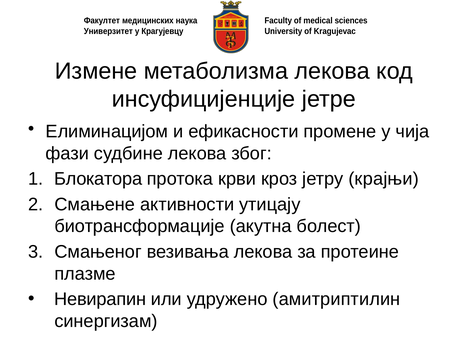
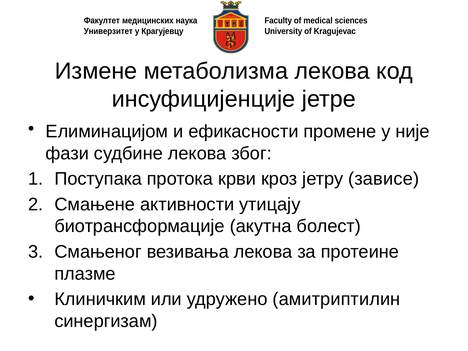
чија: чија -> није
Блокатора: Блокатора -> Поступака
крајњи: крајњи -> зависе
Невирапин: Невирапин -> Клиничким
